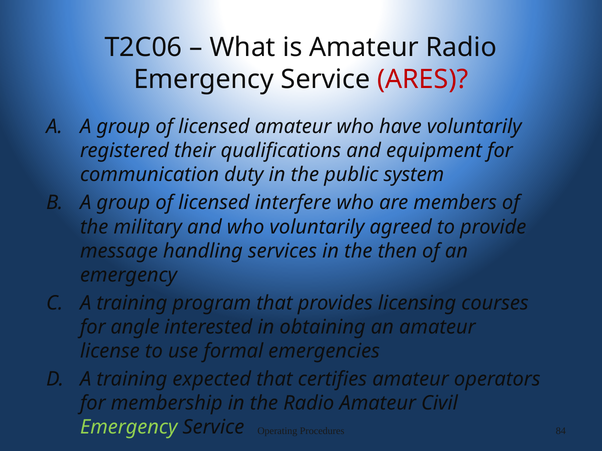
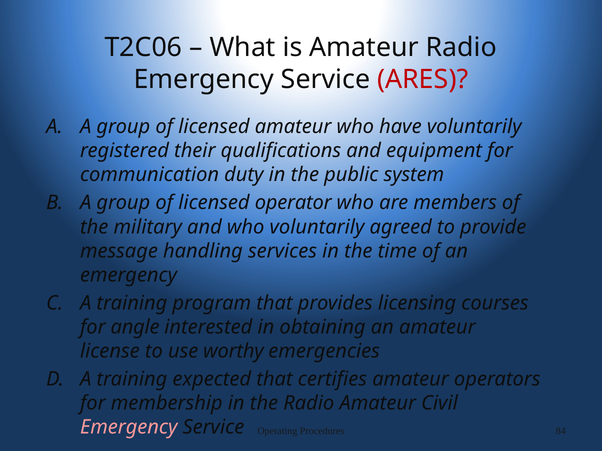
interfere: interfere -> operator
then: then -> time
formal: formal -> worthy
Emergency at (129, 428) colour: light green -> pink
